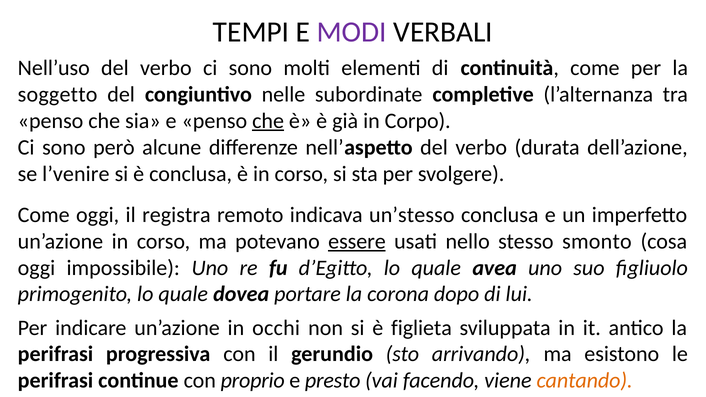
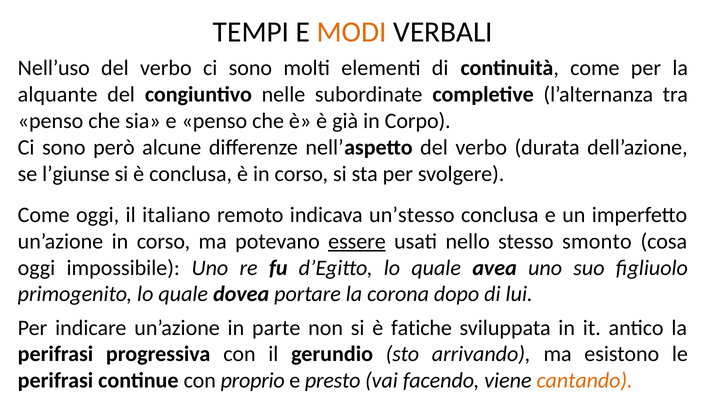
MODI colour: purple -> orange
soggetto: soggetto -> alquante
che at (268, 121) underline: present -> none
l’venire: l’venire -> l’giunse
registra: registra -> italiano
occhi: occhi -> parte
figlieta: figlieta -> fatiche
